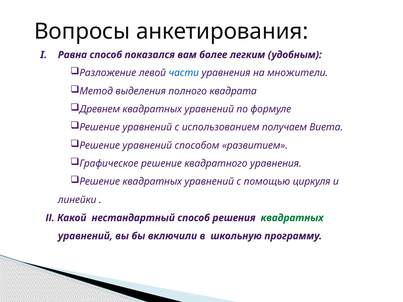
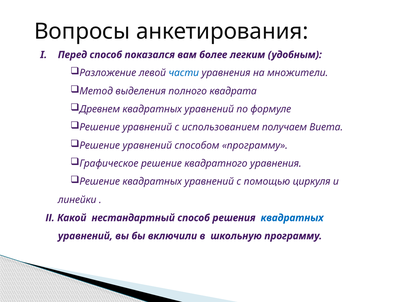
Равна: Равна -> Перед
способом развитием: развитием -> программу
квадратных at (292, 218) colour: green -> blue
